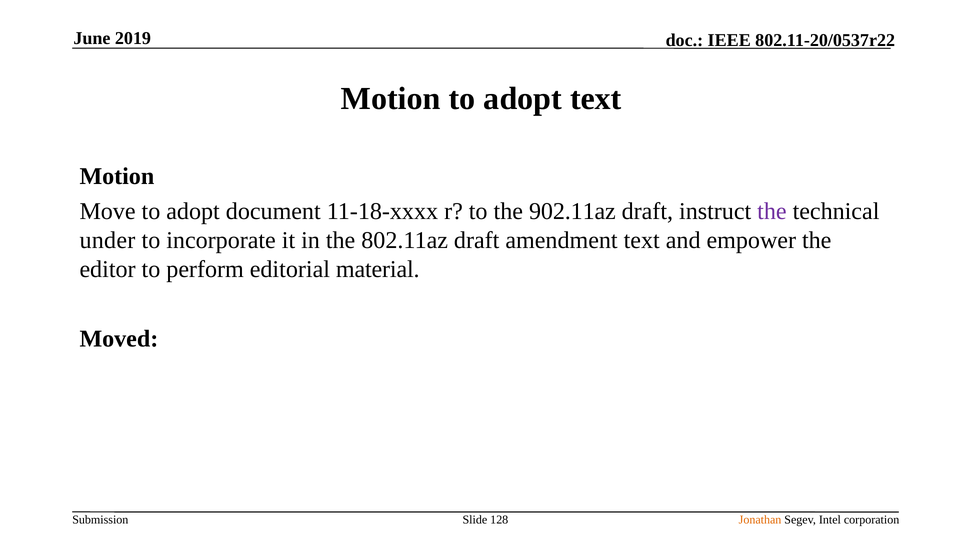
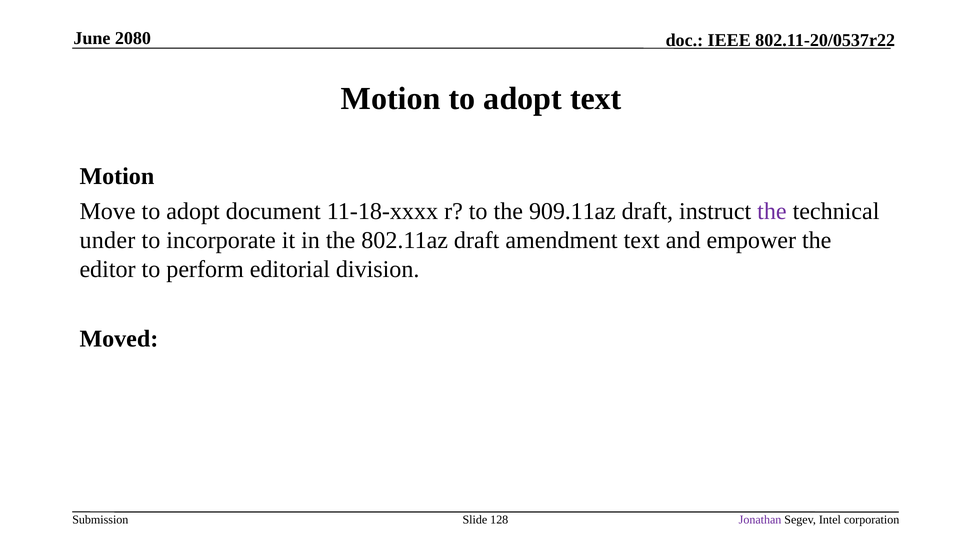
2019: 2019 -> 2080
902.11az: 902.11az -> 909.11az
material: material -> division
Jonathan colour: orange -> purple
